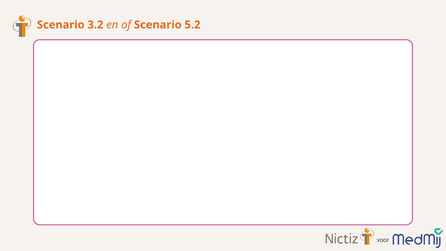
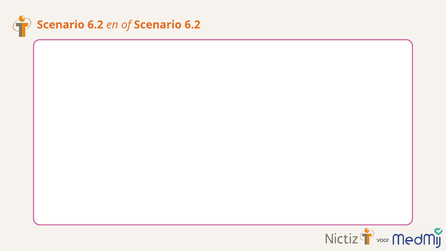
3.2 at (95, 25): 3.2 -> 6.2
of Scenario 5.2: 5.2 -> 6.2
